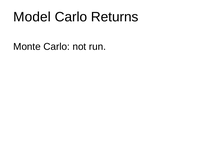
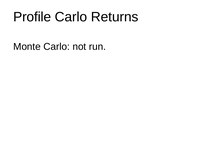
Model: Model -> Profile
